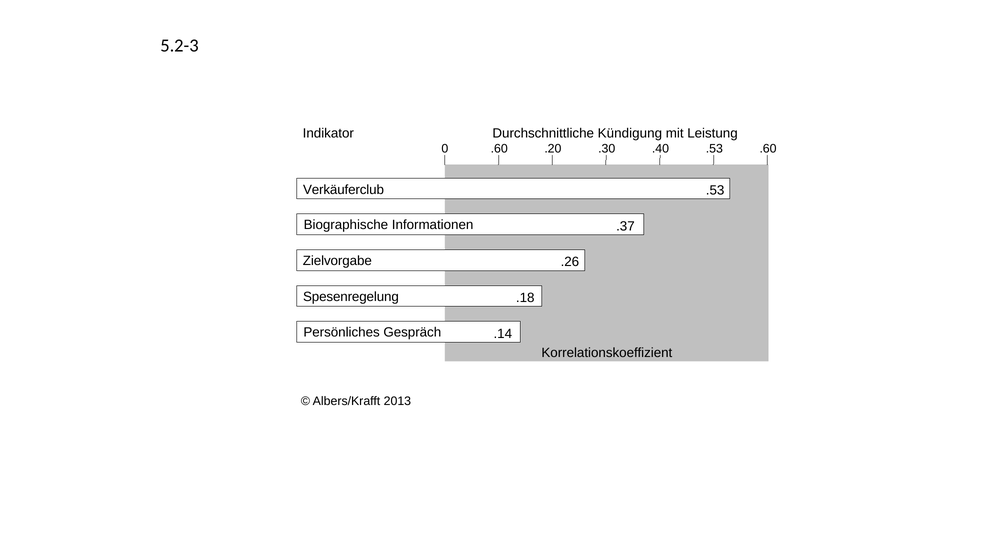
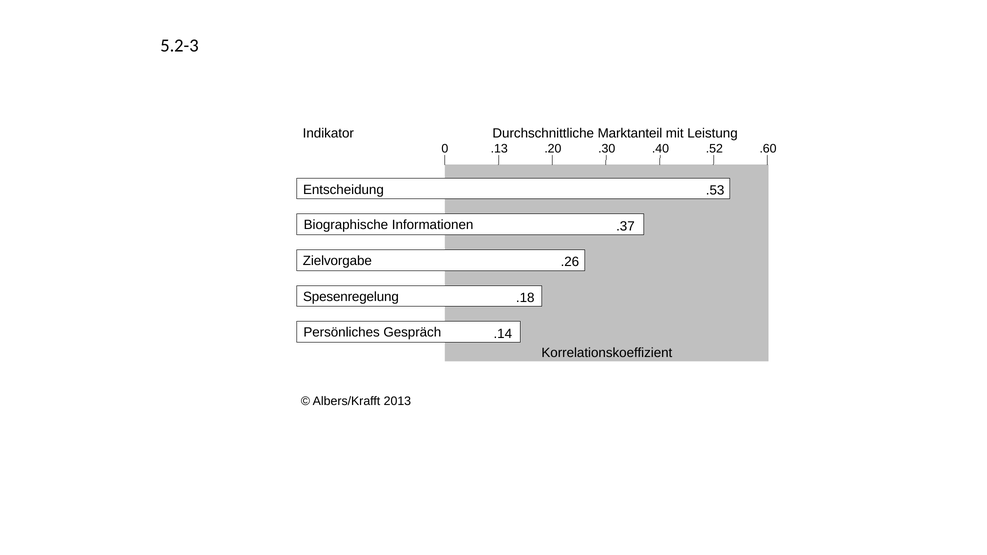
Kündigung: Kündigung -> Marktanteil
0 .60: .60 -> .13
.40 .53: .53 -> .52
Verkäuferclub: Verkäuferclub -> Entscheidung
